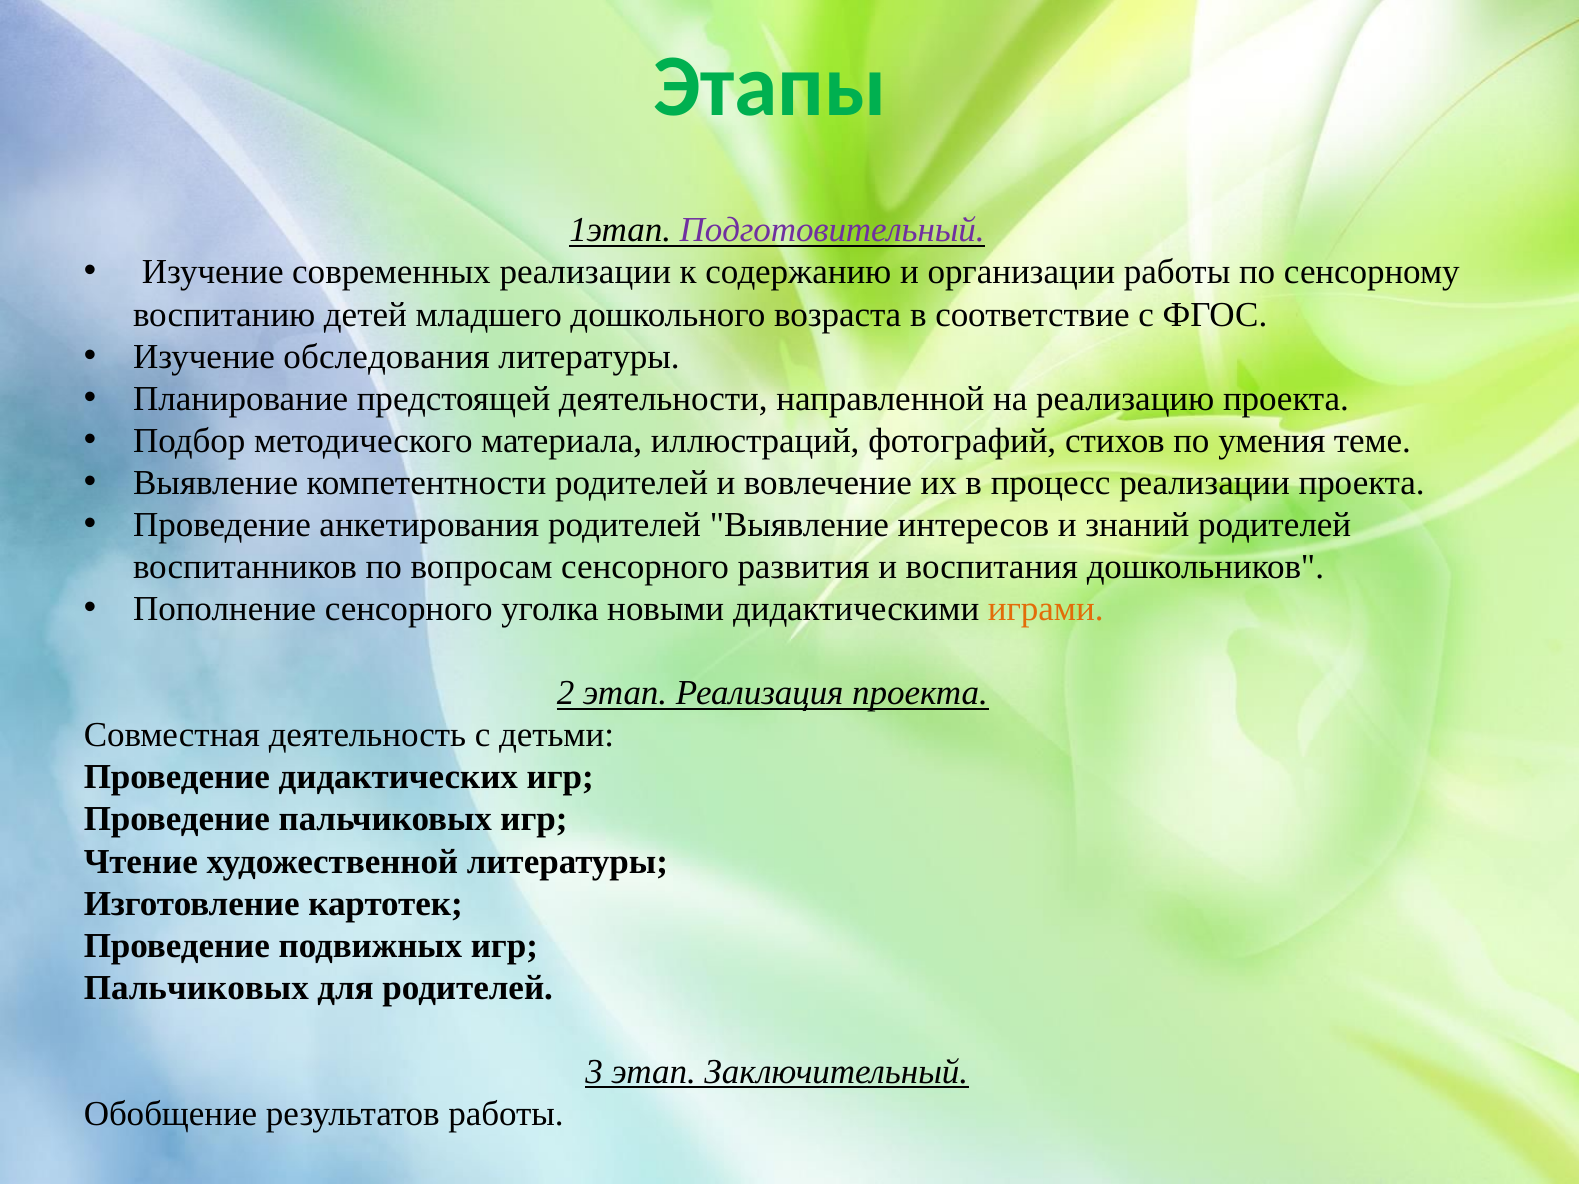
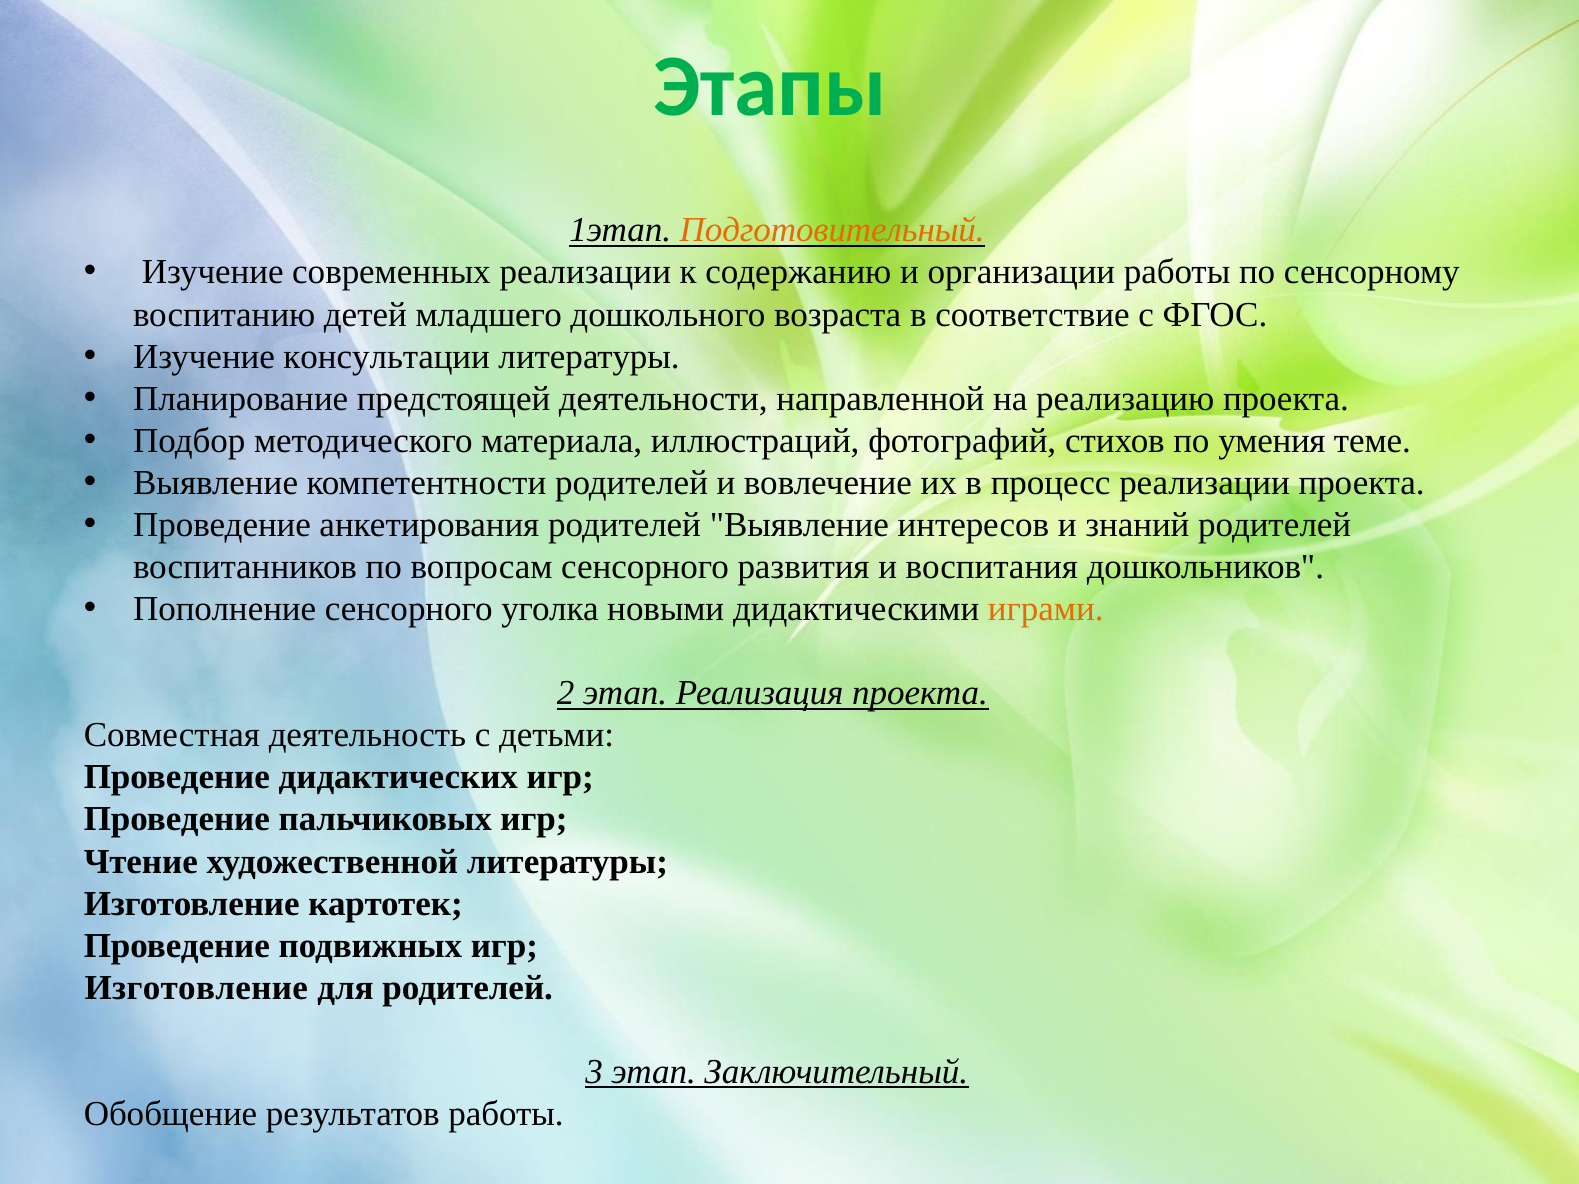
Подготовительный colour: purple -> orange
обследования: обследования -> консультации
Пальчиковых at (196, 988): Пальчиковых -> Изготовление
